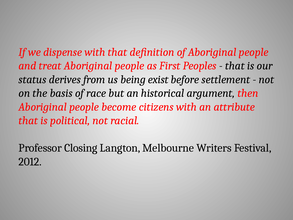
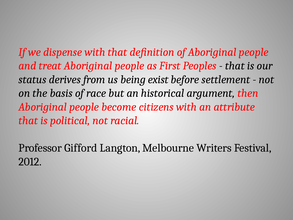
Closing: Closing -> Gifford
